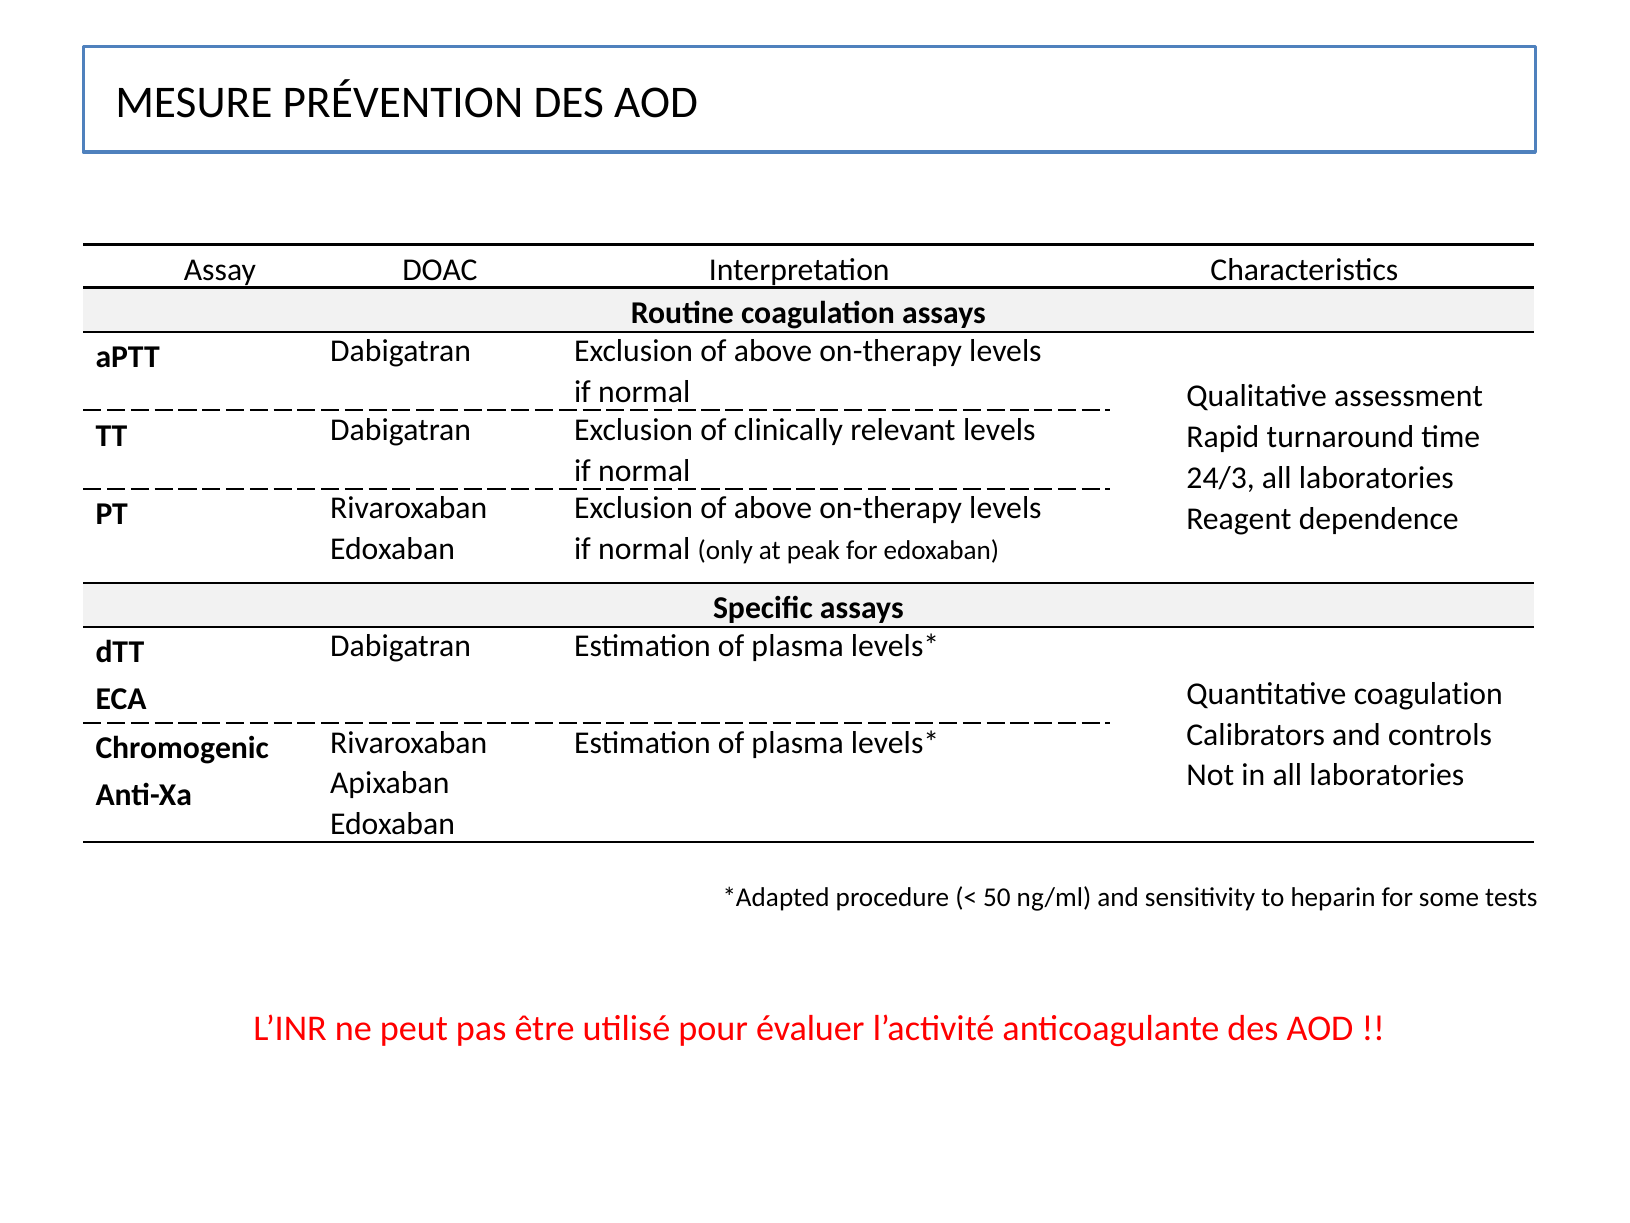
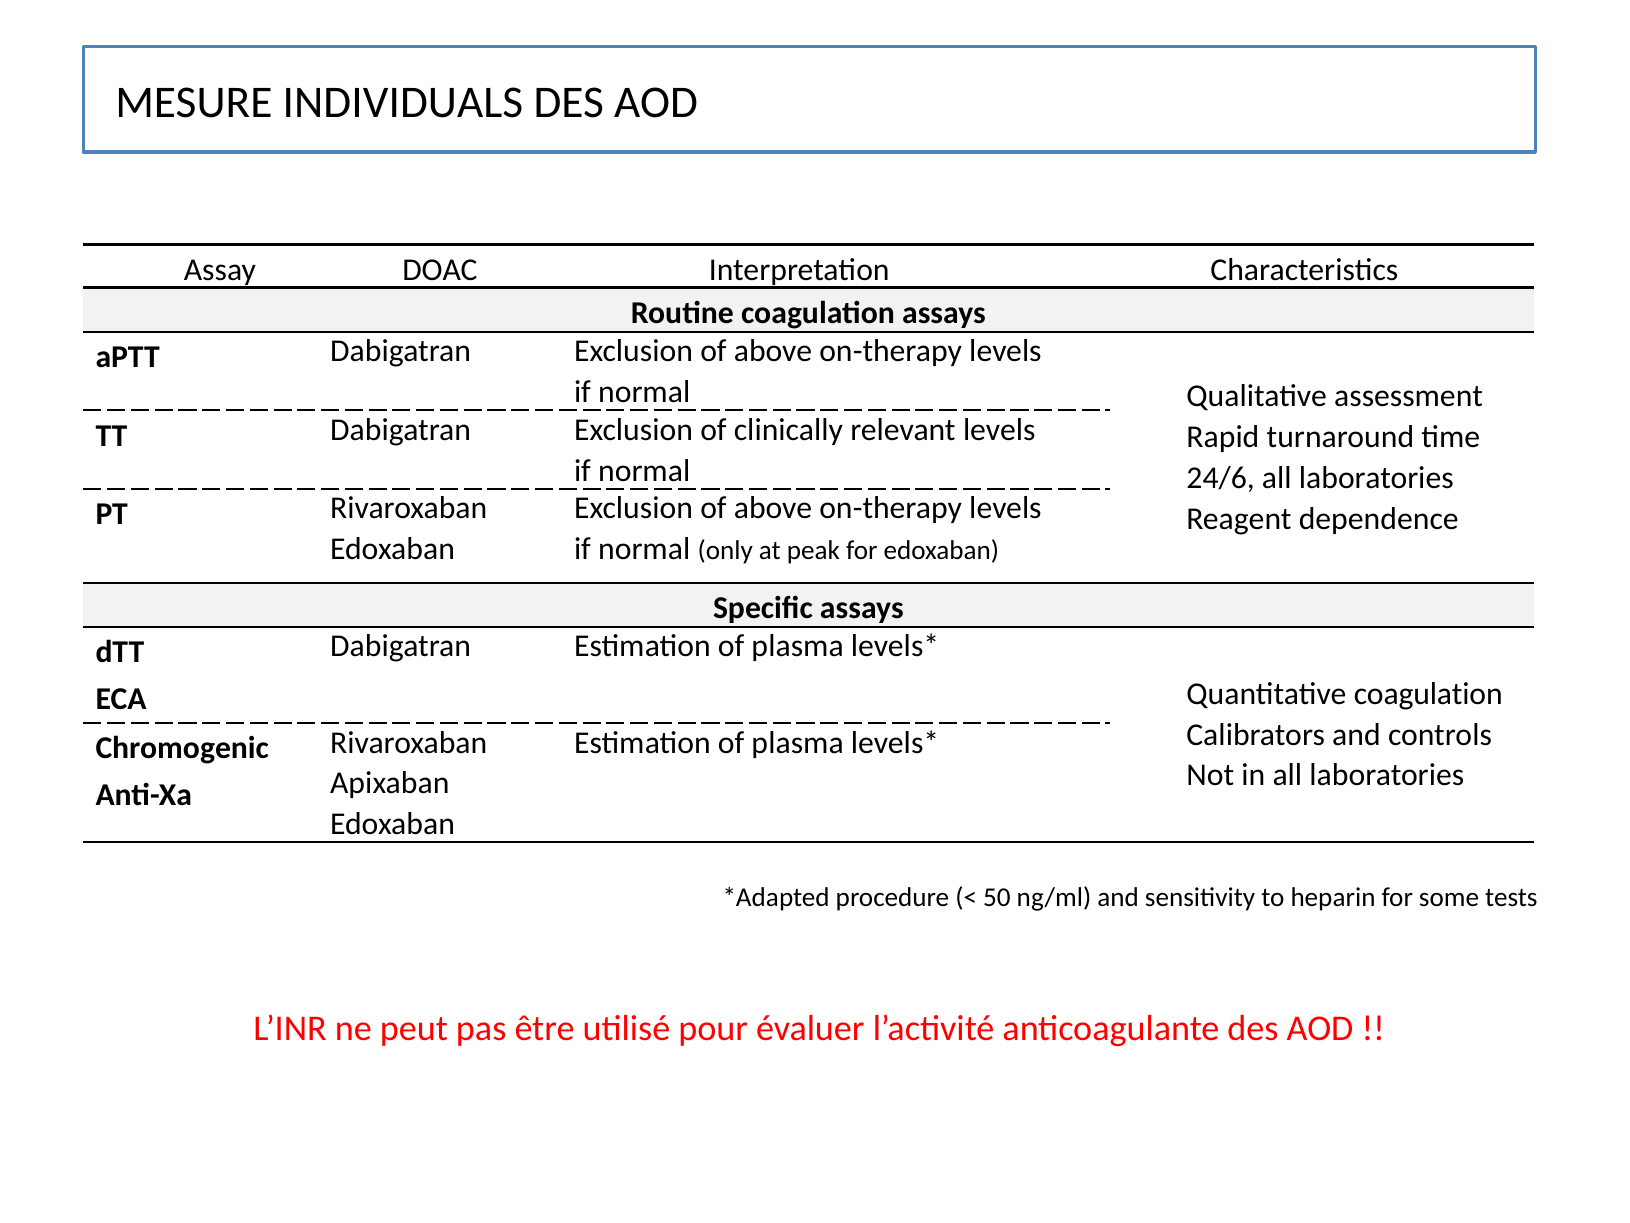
PRÉVENTION: PRÉVENTION -> INDIVIDUALS
24/3: 24/3 -> 24/6
